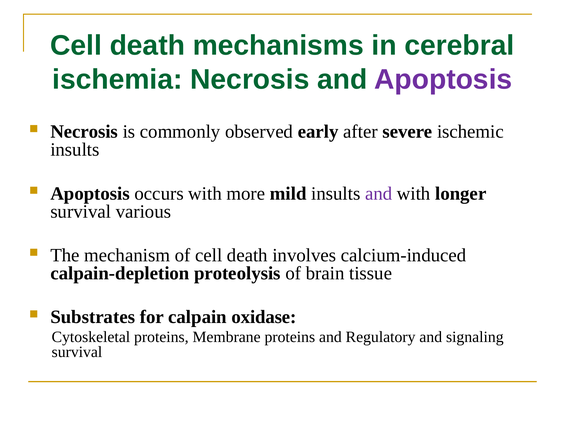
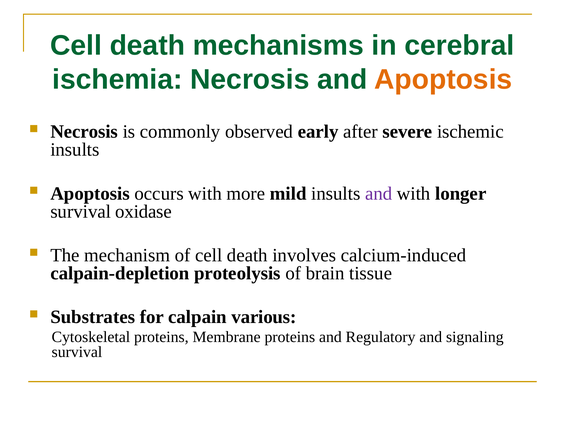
Apoptosis at (443, 79) colour: purple -> orange
various: various -> oxidase
oxidase: oxidase -> various
